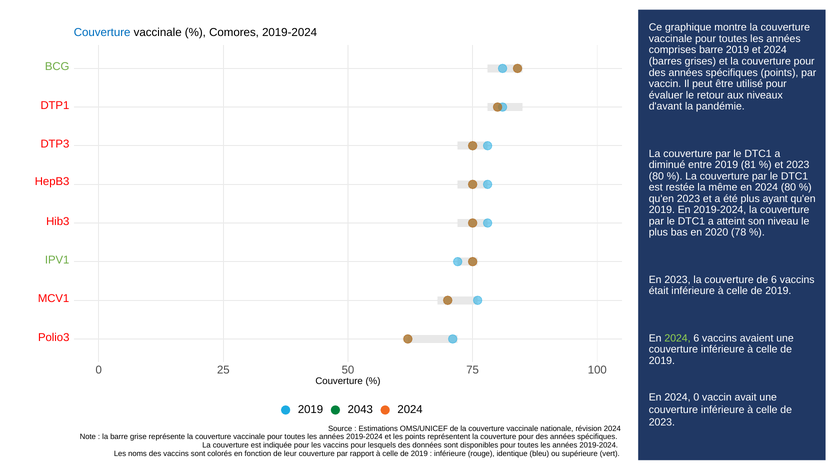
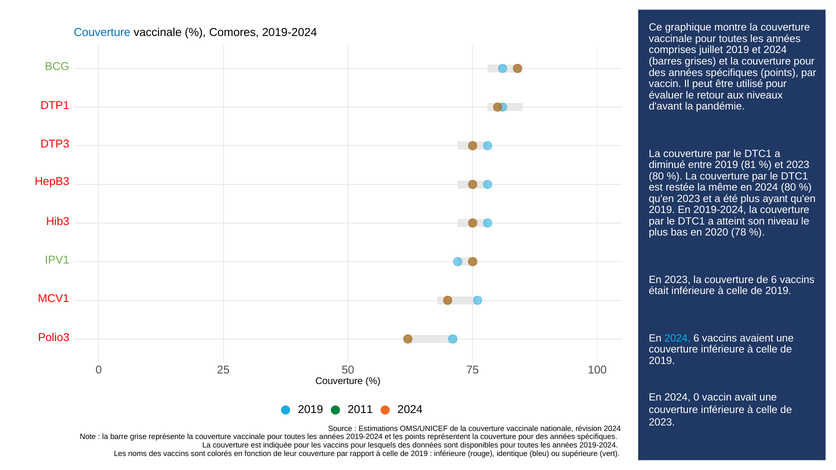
comprises barre: barre -> juillet
2024 at (678, 338) colour: light green -> light blue
2043: 2043 -> 2011
